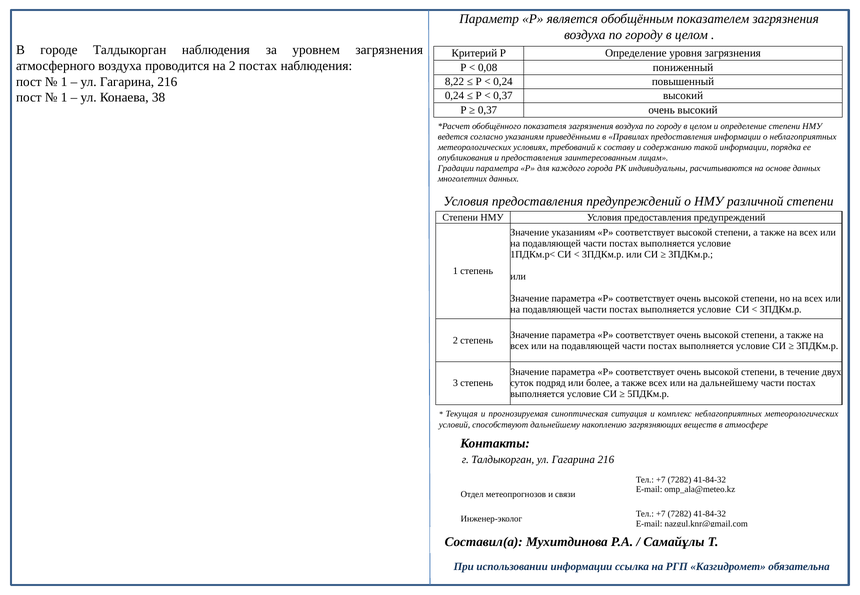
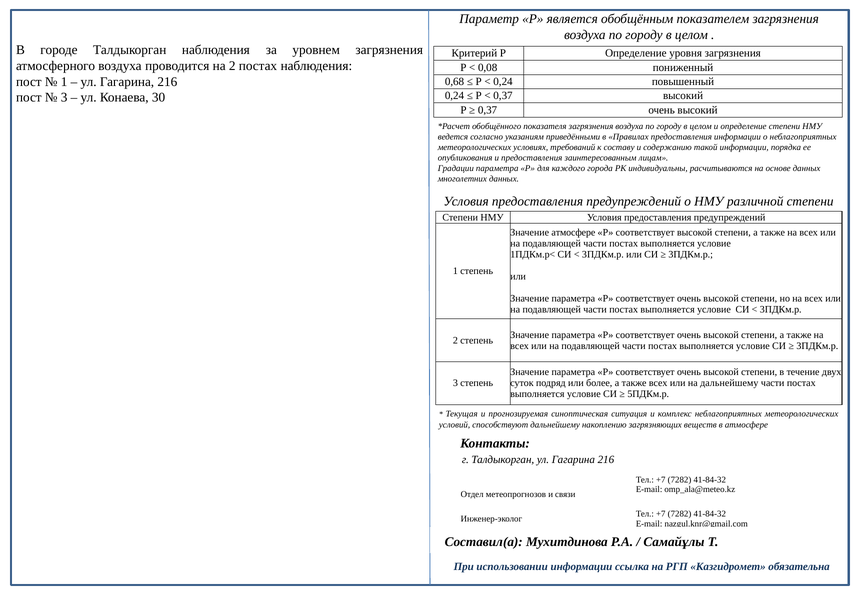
8,22: 8,22 -> 0,68
1 at (64, 98): 1 -> 3
38: 38 -> 30
Значение указаниям: указаниям -> атмосфере
